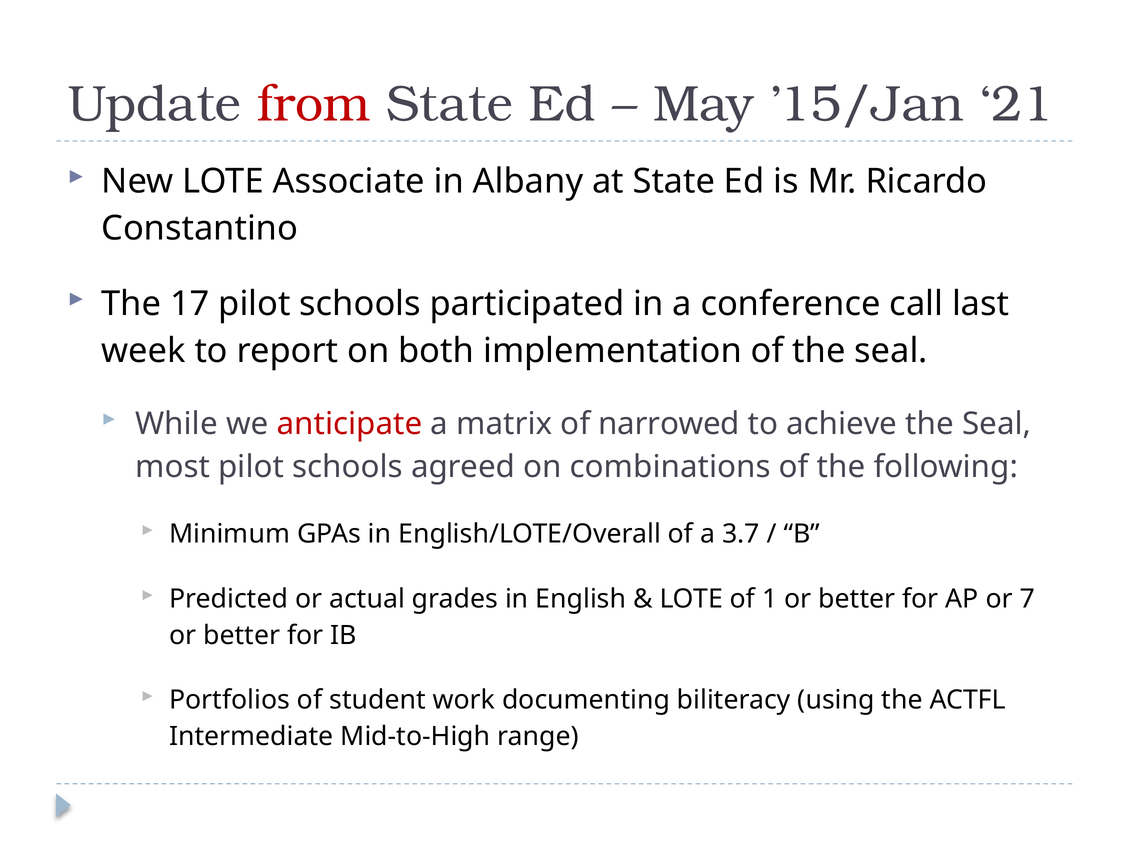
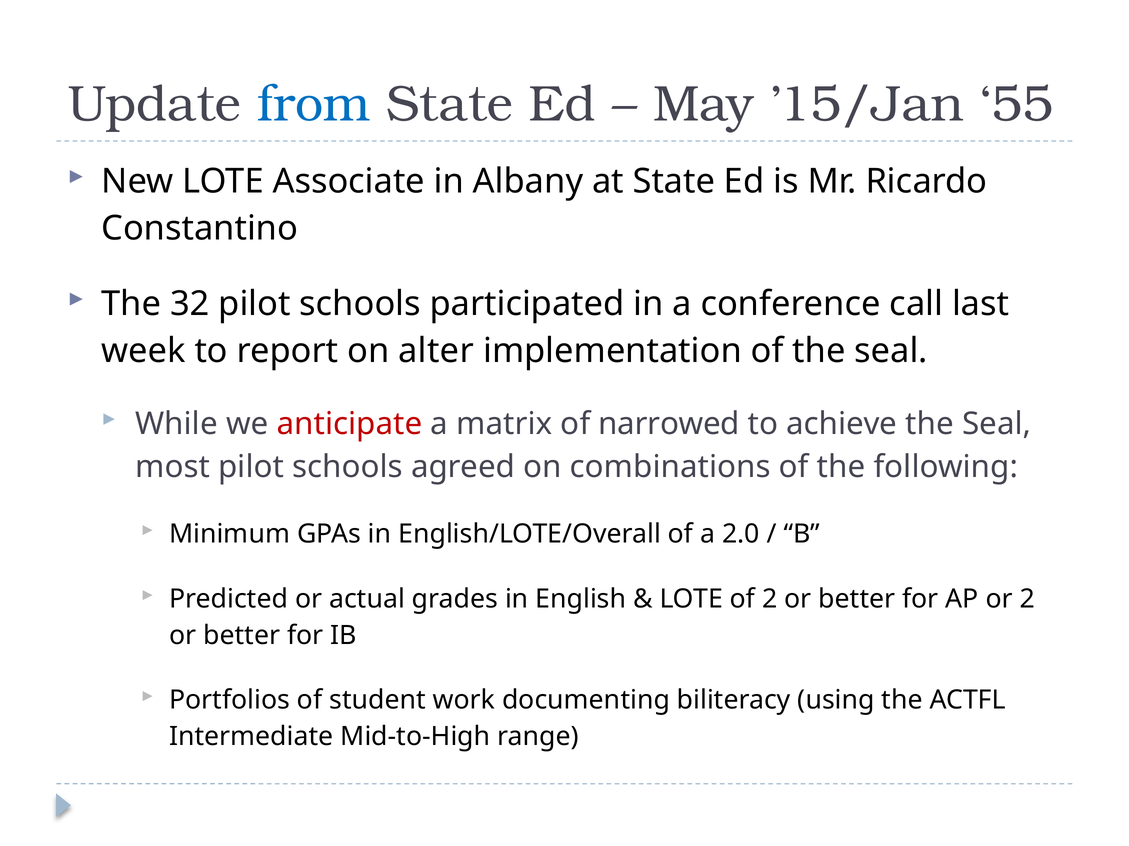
from colour: red -> blue
21: 21 -> 55
17: 17 -> 32
both: both -> alter
3.7: 3.7 -> 2.0
of 1: 1 -> 2
or 7: 7 -> 2
